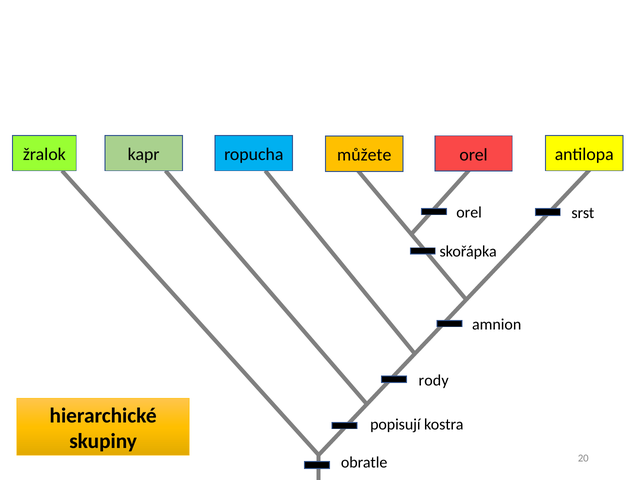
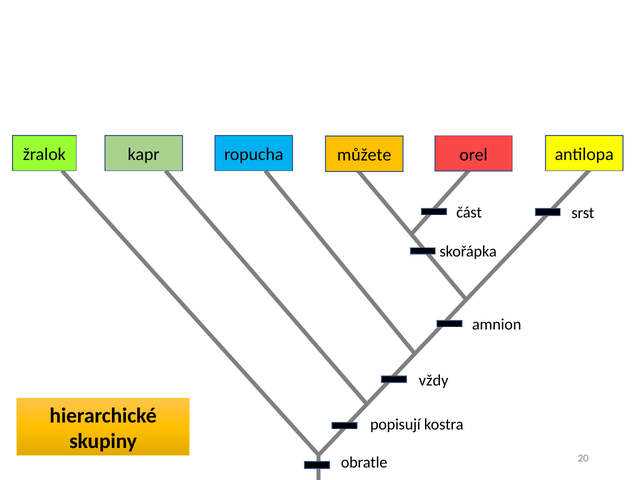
orel at (469, 212): orel -> část
rody: rody -> vždy
